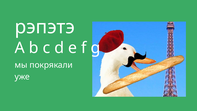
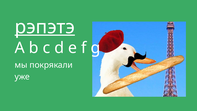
рэпэтэ underline: none -> present
